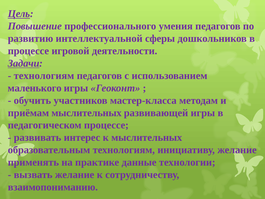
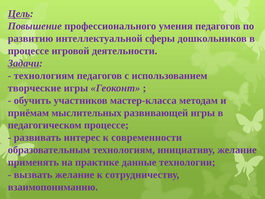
маленького: маленького -> творческие
к мыслительных: мыслительных -> современности
